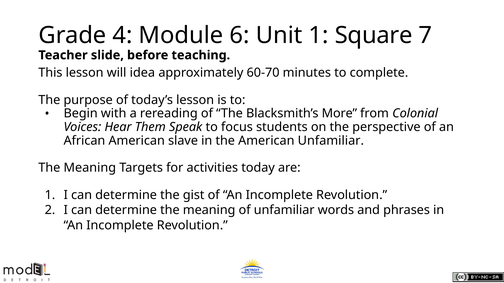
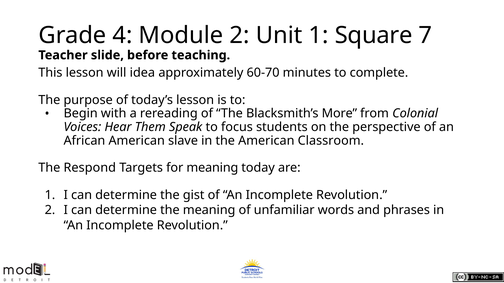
Module 6: 6 -> 2
American Unfamiliar: Unfamiliar -> Classroom
Meaning at (90, 168): Meaning -> Respond
for activities: activities -> meaning
